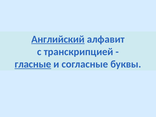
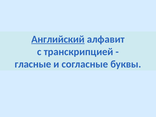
гласные underline: present -> none
